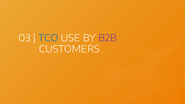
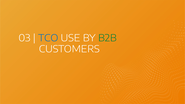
B2B colour: purple -> green
